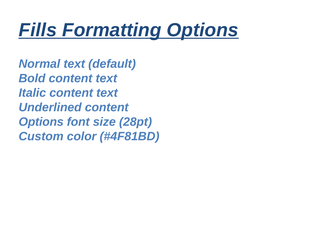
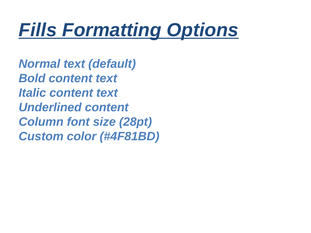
Options at (41, 122): Options -> Column
